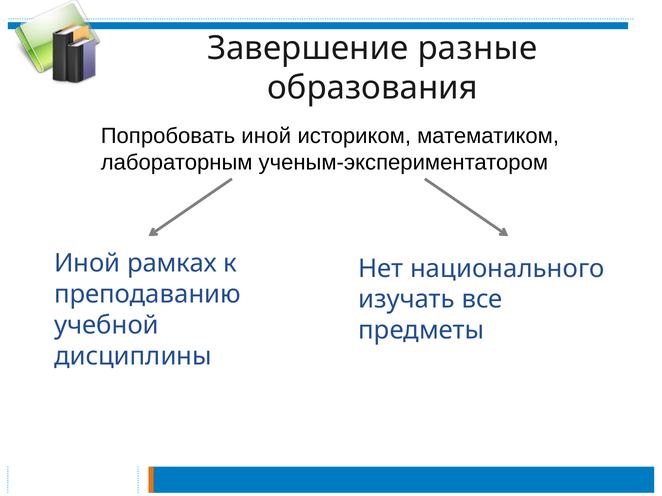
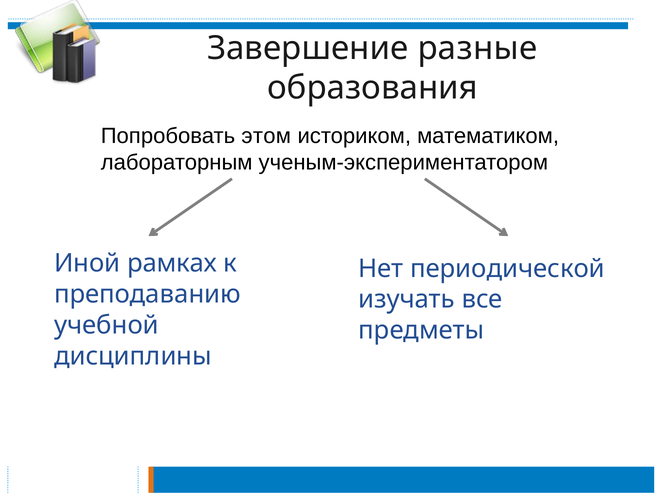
Попробовать иной: иной -> этом
национального: национального -> периодической
